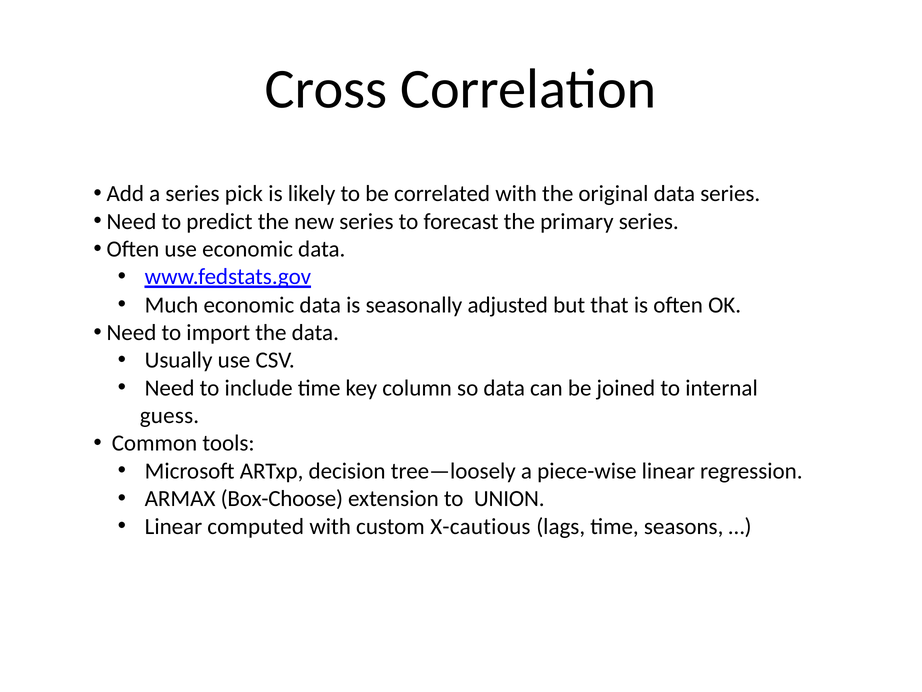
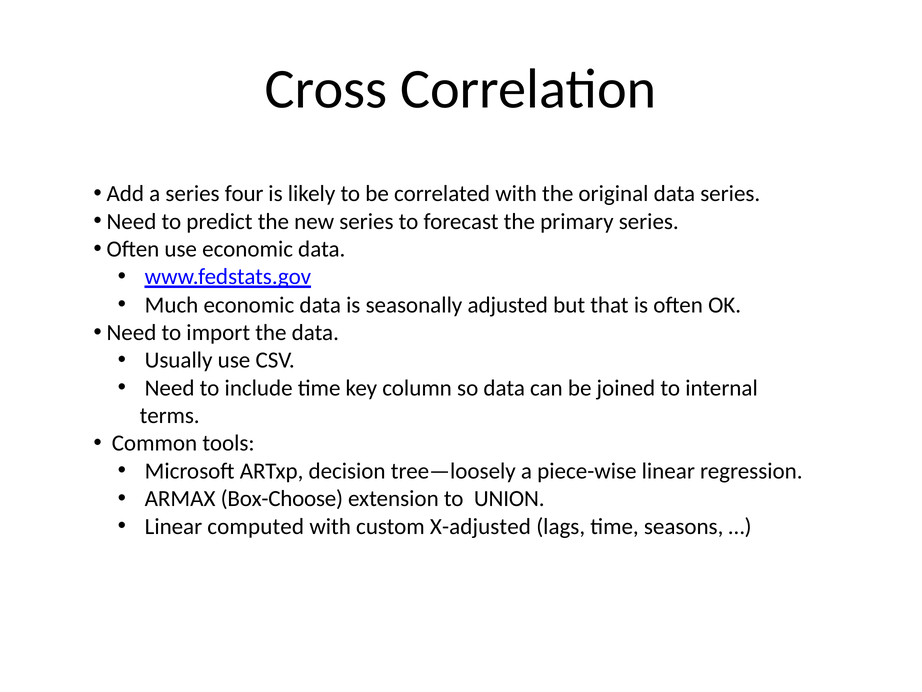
pick: pick -> four
guess: guess -> terms
X-cautious: X-cautious -> X-adjusted
